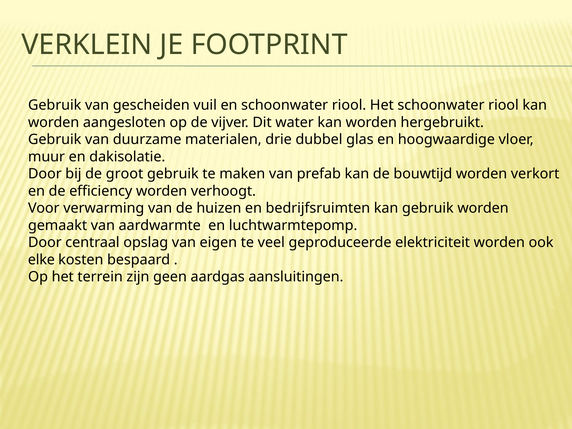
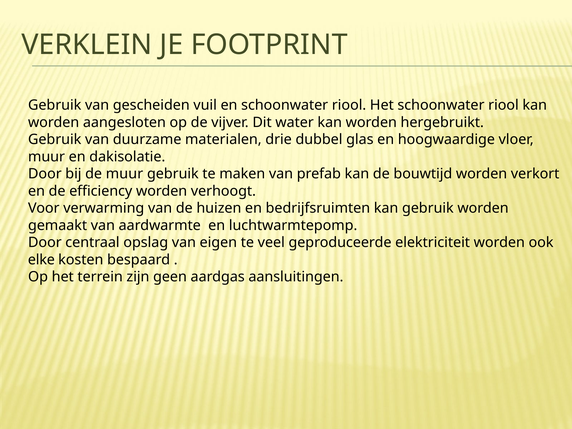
de groot: groot -> muur
